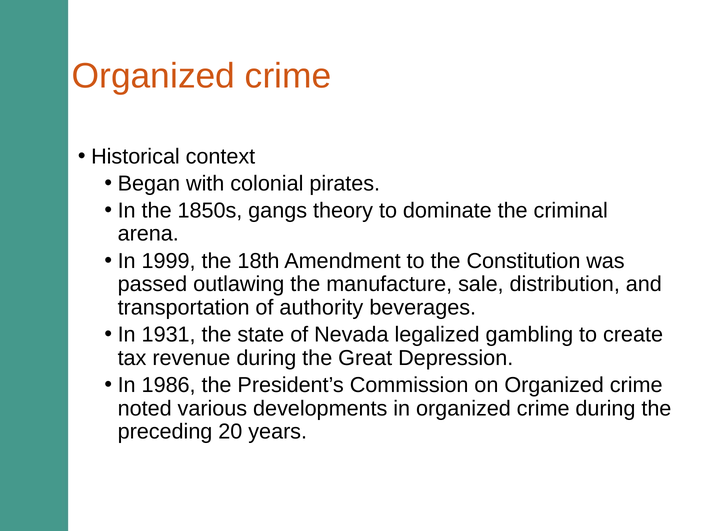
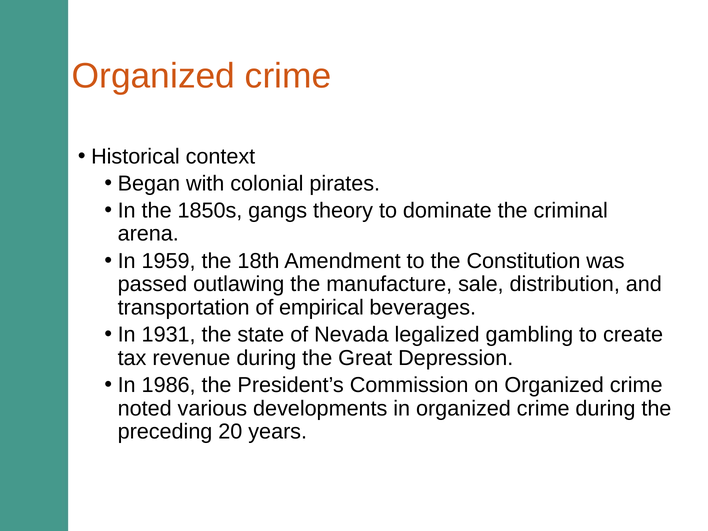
1999: 1999 -> 1959
authority: authority -> empirical
